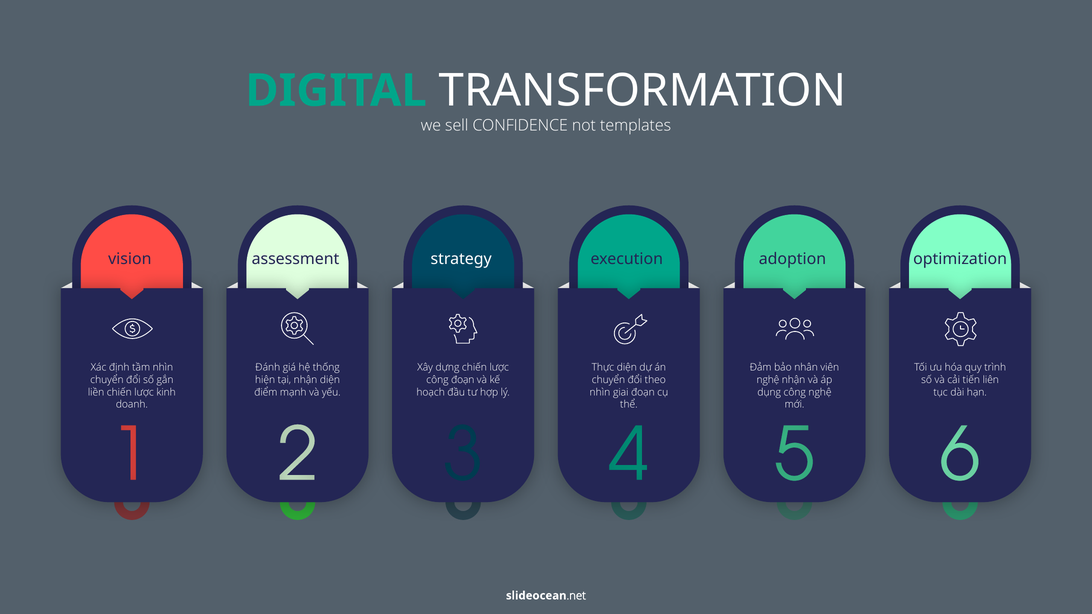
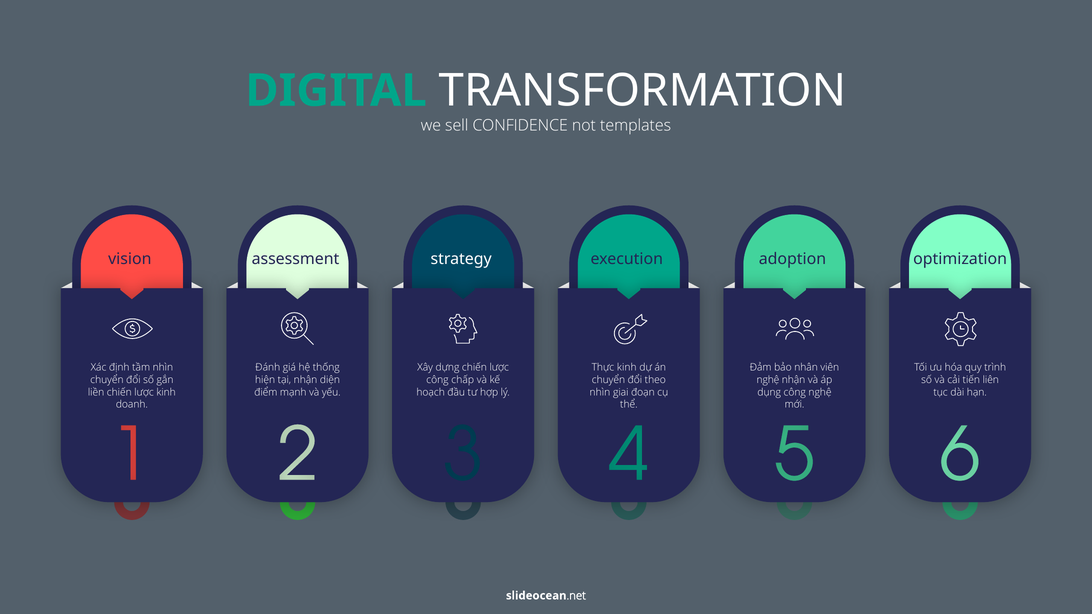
Thực diện: diện -> kinh
công đoạn: đoạn -> chấp
